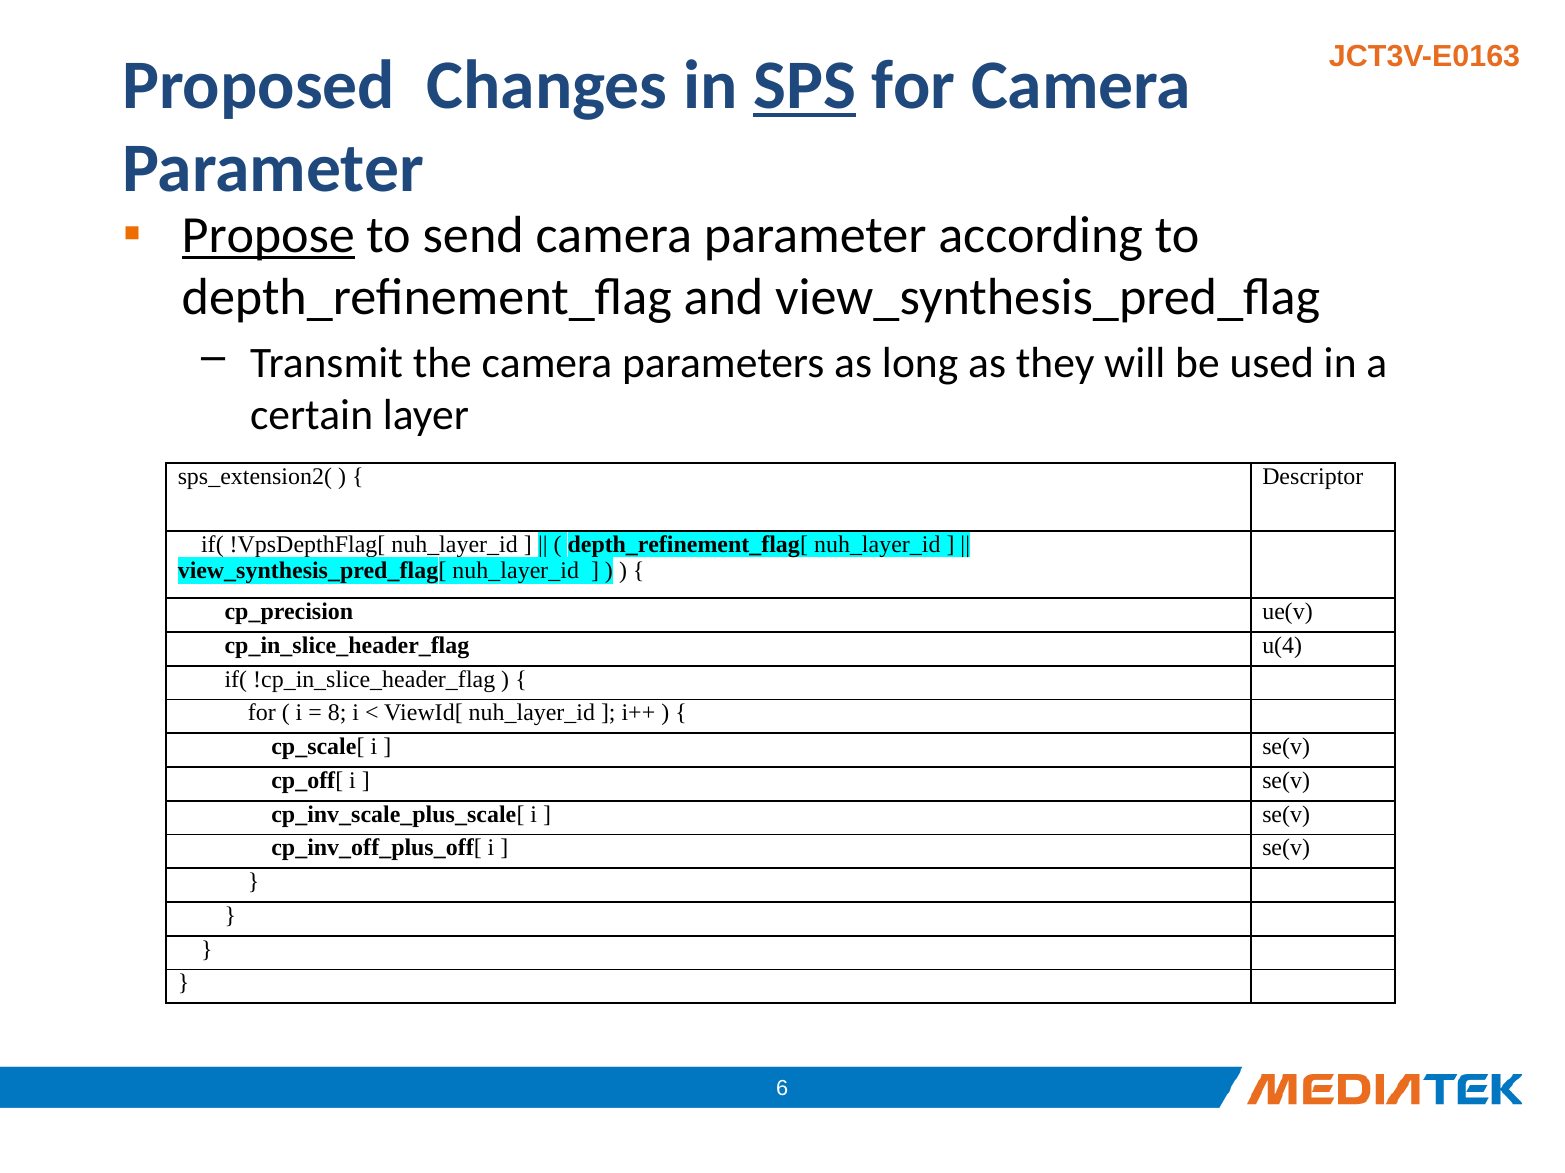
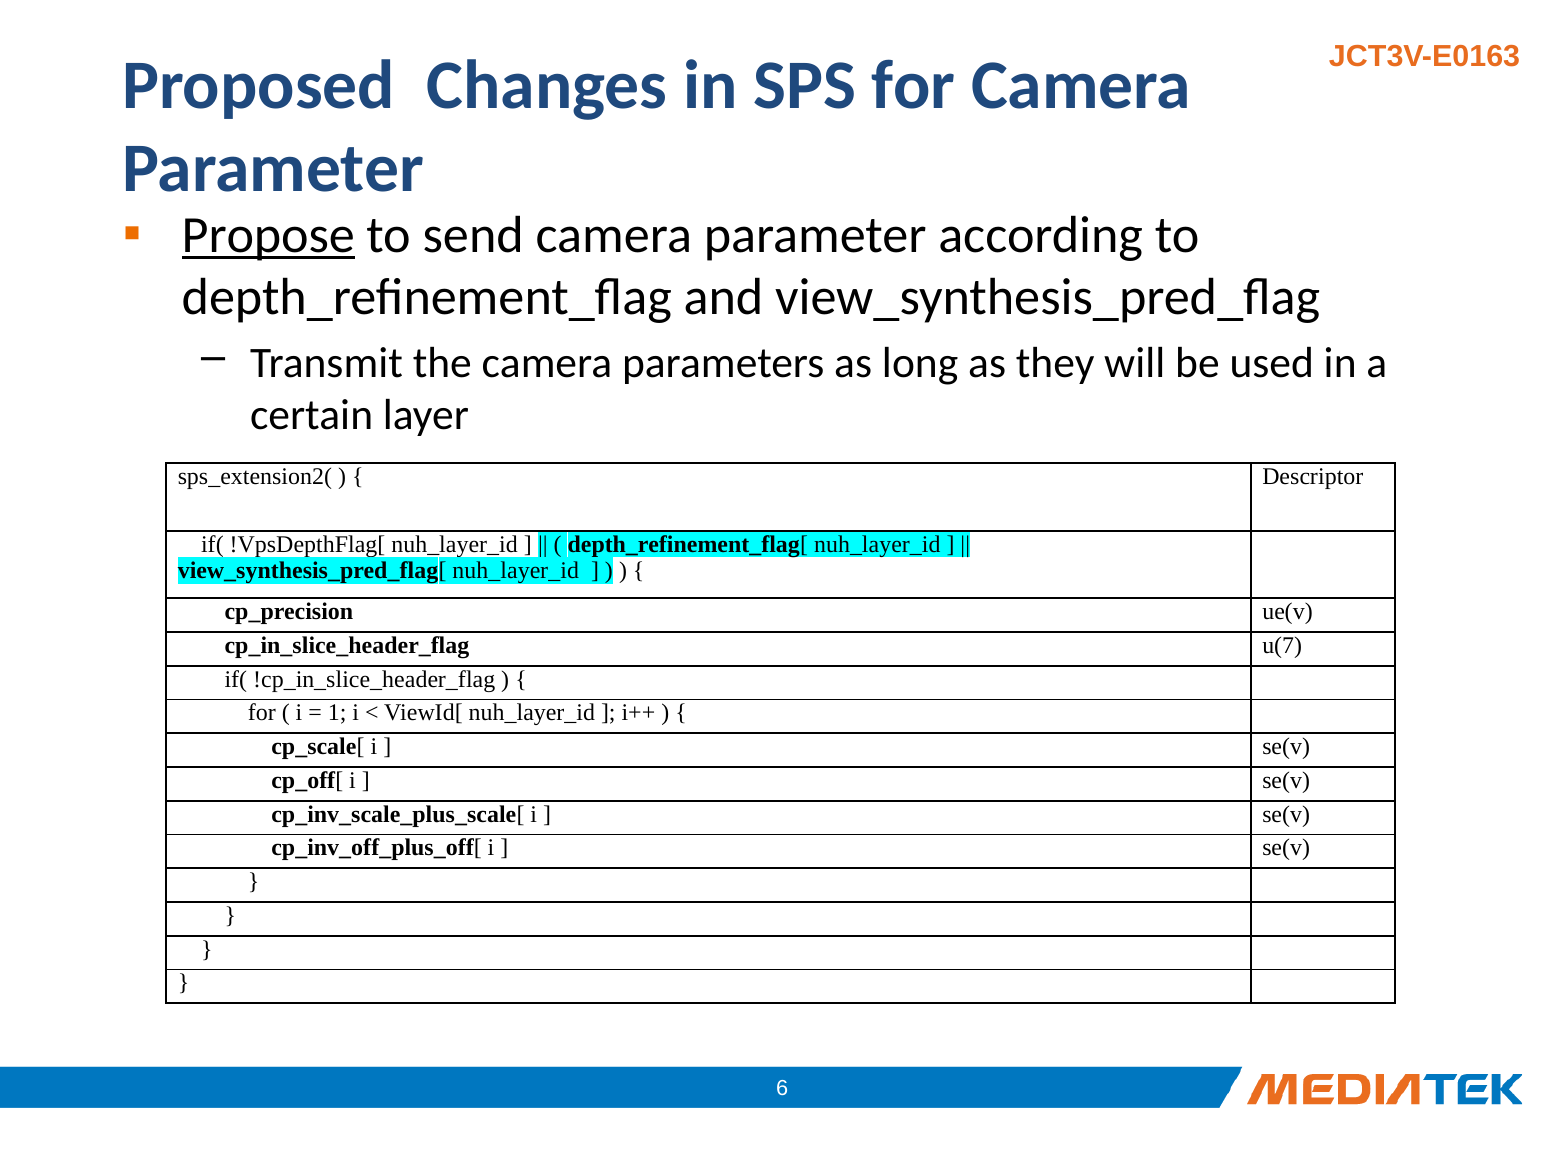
SPS underline: present -> none
u(4: u(4 -> u(7
8: 8 -> 1
